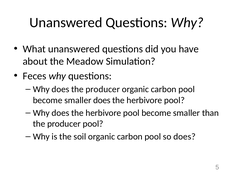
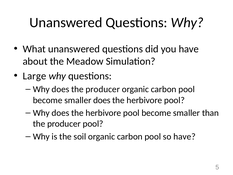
Feces: Feces -> Large
so does: does -> have
